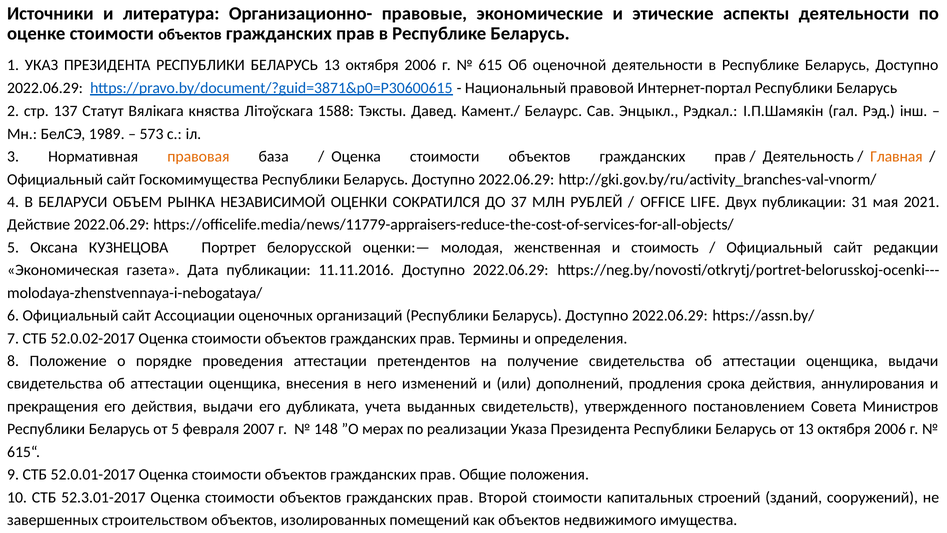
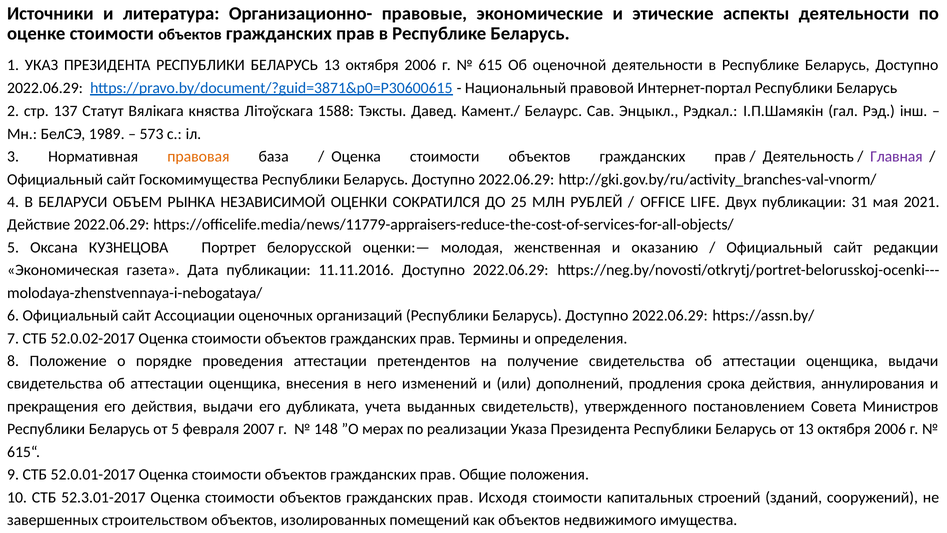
Главная colour: orange -> purple
37: 37 -> 25
стоимость: стоимость -> оказанию
Второй: Второй -> Исходя
